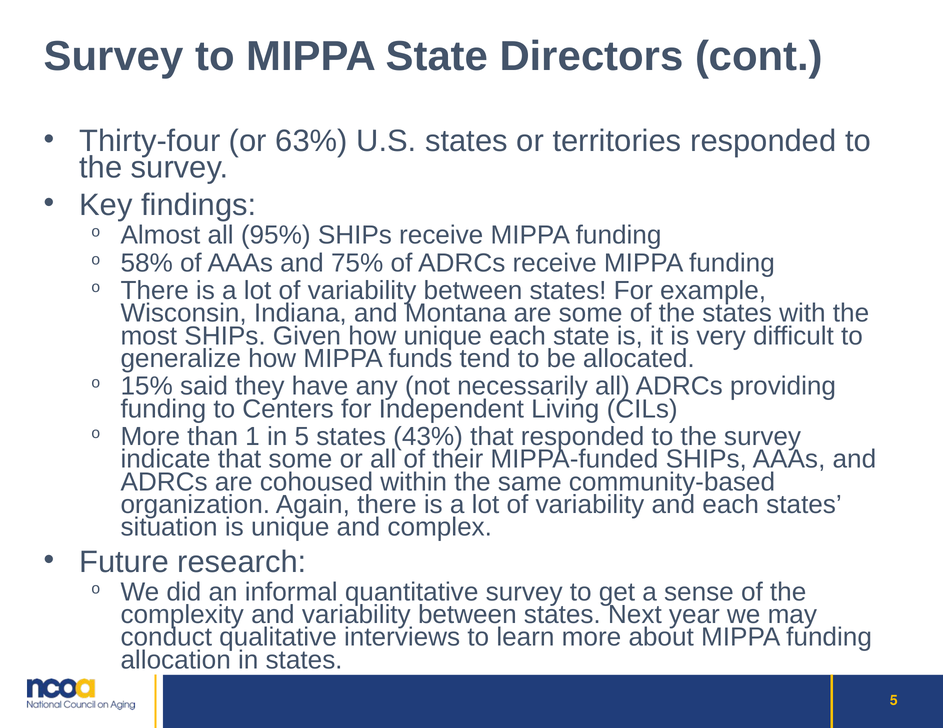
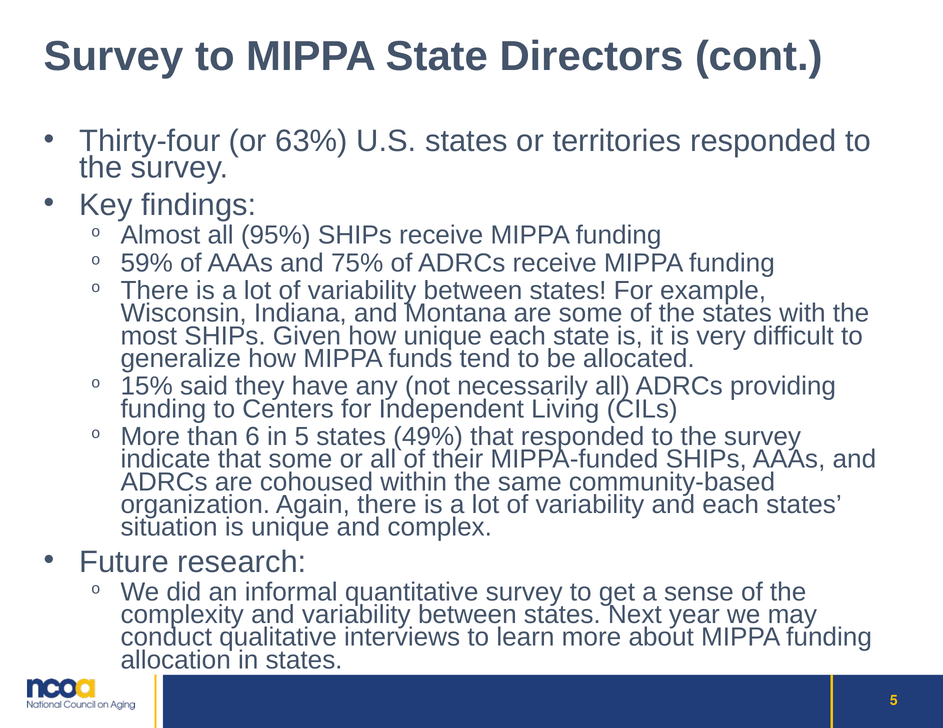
58%: 58% -> 59%
1: 1 -> 6
43%: 43% -> 49%
